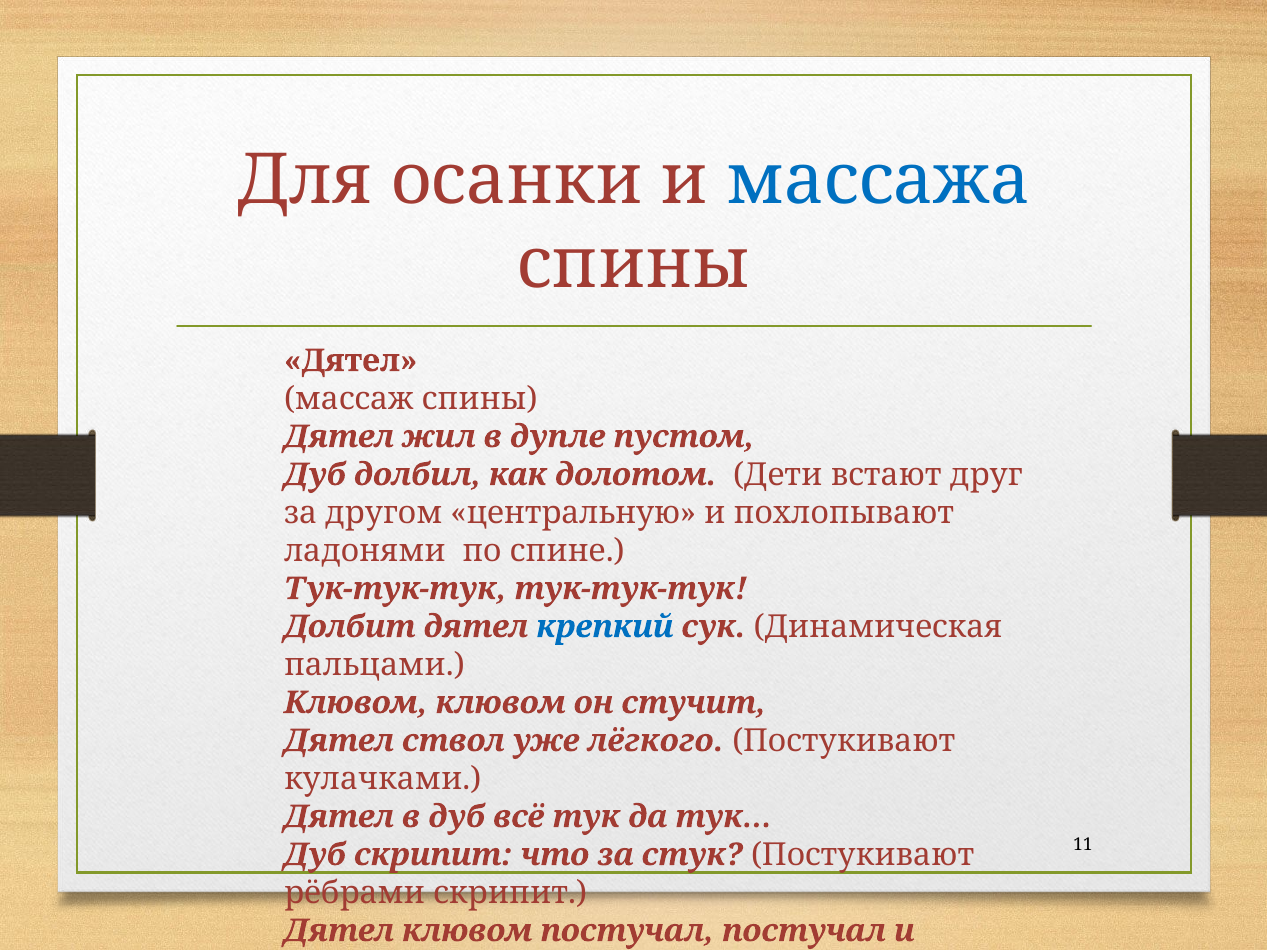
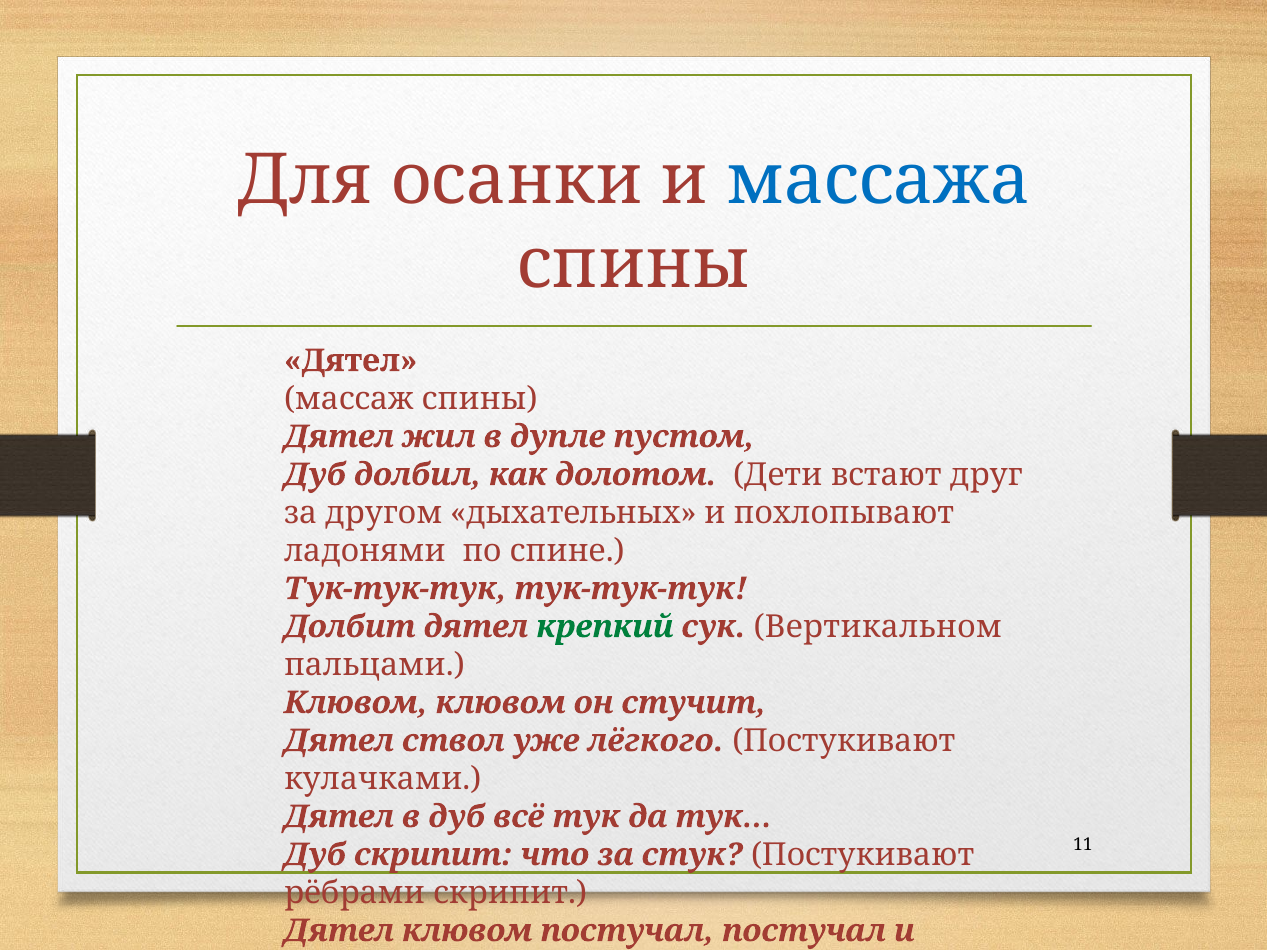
центральную: центральную -> дыхательных
крепкий colour: blue -> green
Динамическая: Динамическая -> Вертикальном
